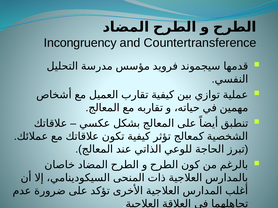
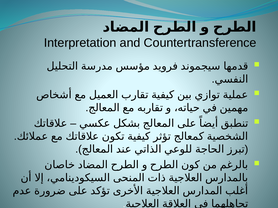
Incongruency: Incongruency -> Interpretation
